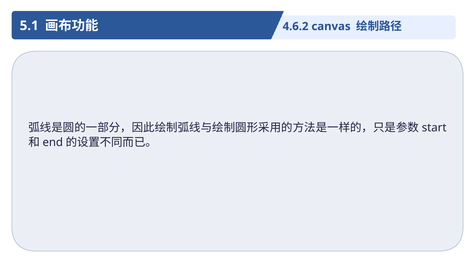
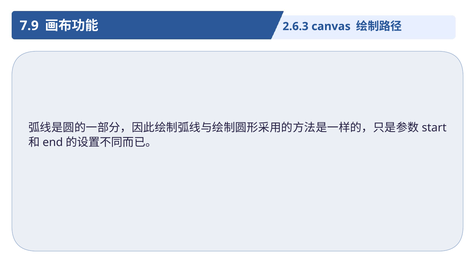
5.1: 5.1 -> 7.9
4.6.2: 4.6.2 -> 2.6.3
